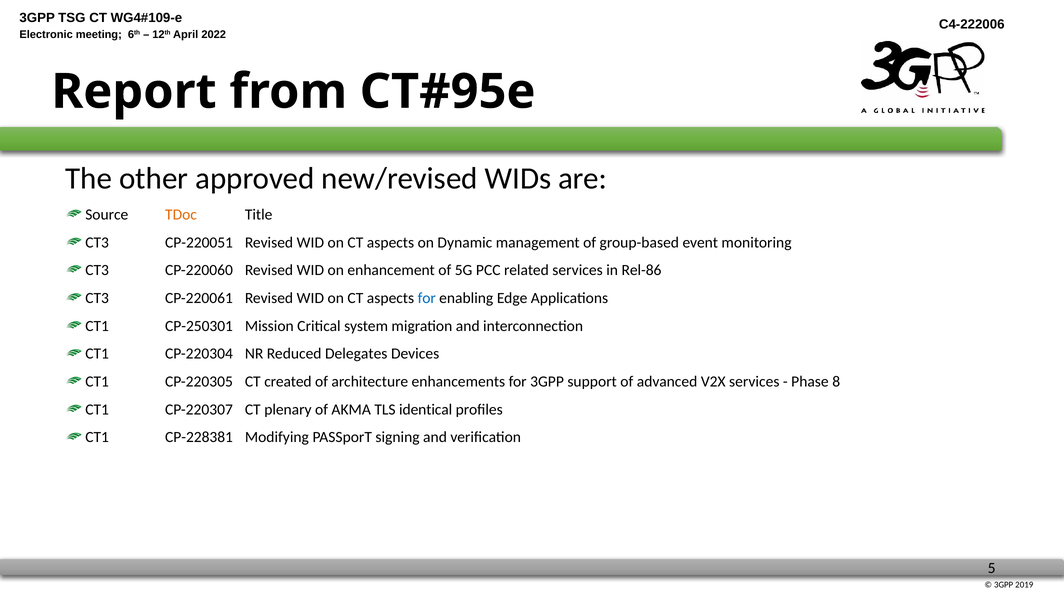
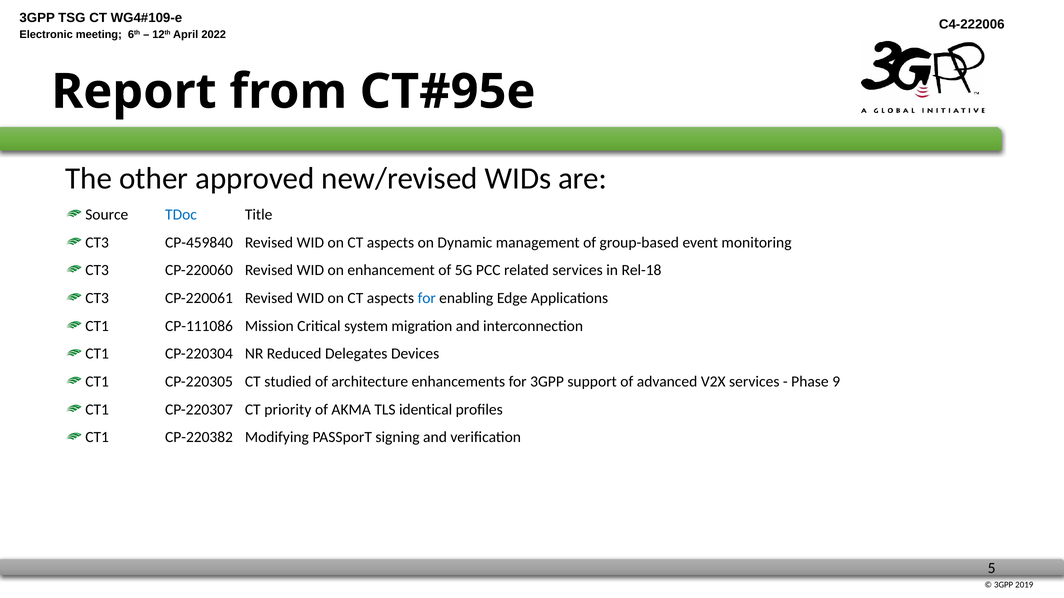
TDoc colour: orange -> blue
CP-220051: CP-220051 -> CP-459840
Rel-86: Rel-86 -> Rel-18
CP-250301: CP-250301 -> CP-111086
created: created -> studied
8: 8 -> 9
plenary: plenary -> priority
CP-228381: CP-228381 -> CP-220382
